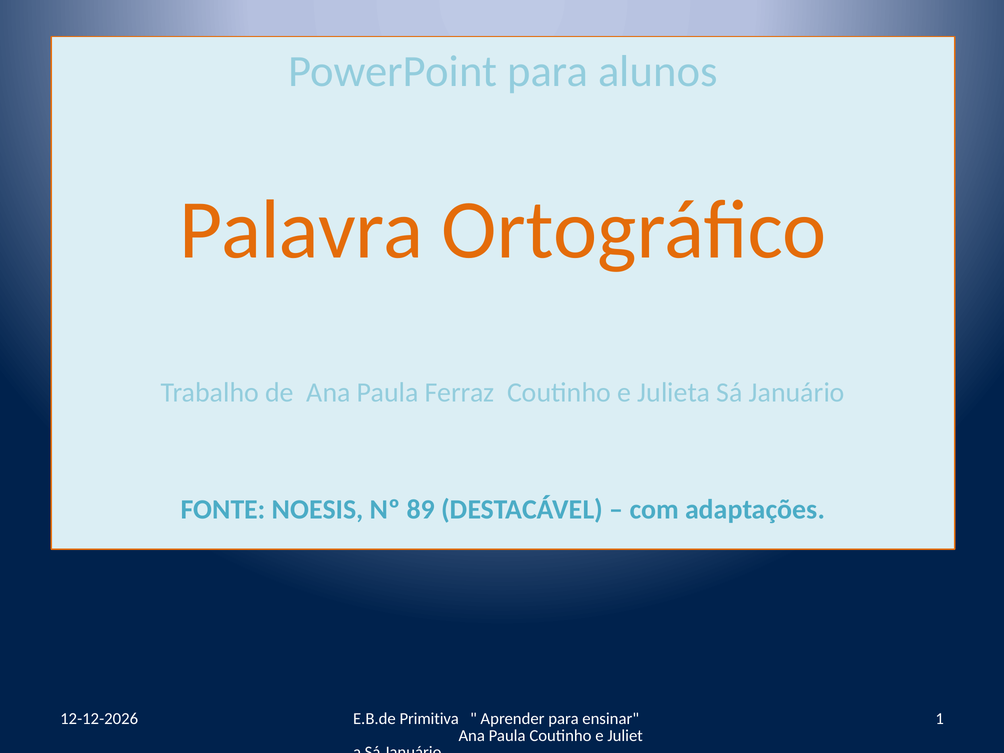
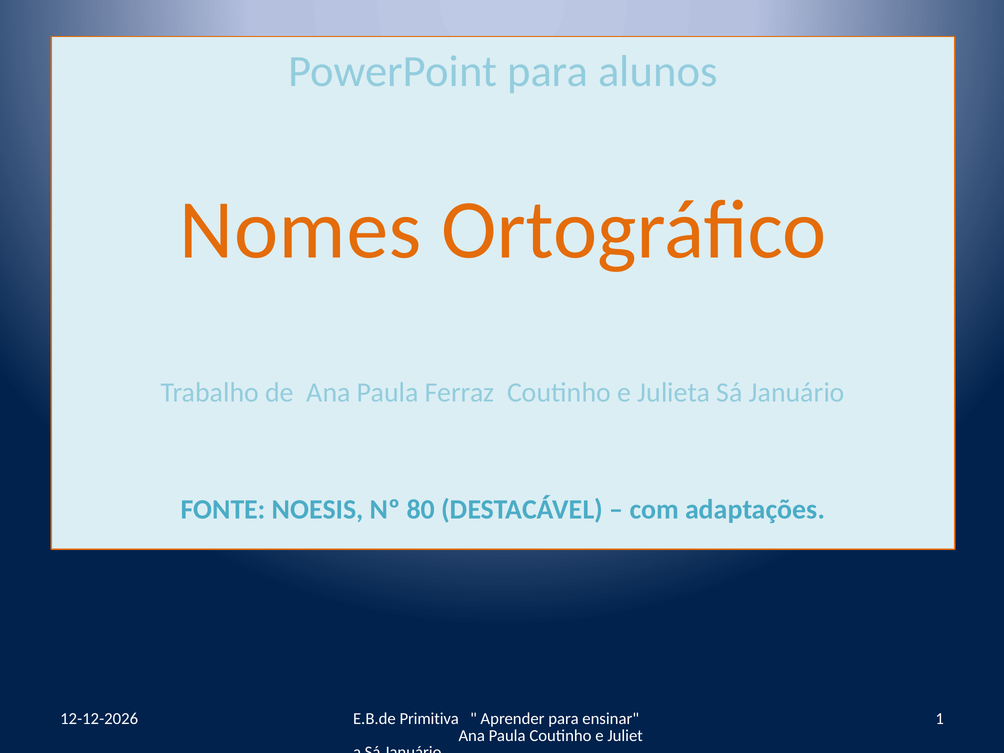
Palavra: Palavra -> Nomes
89: 89 -> 80
